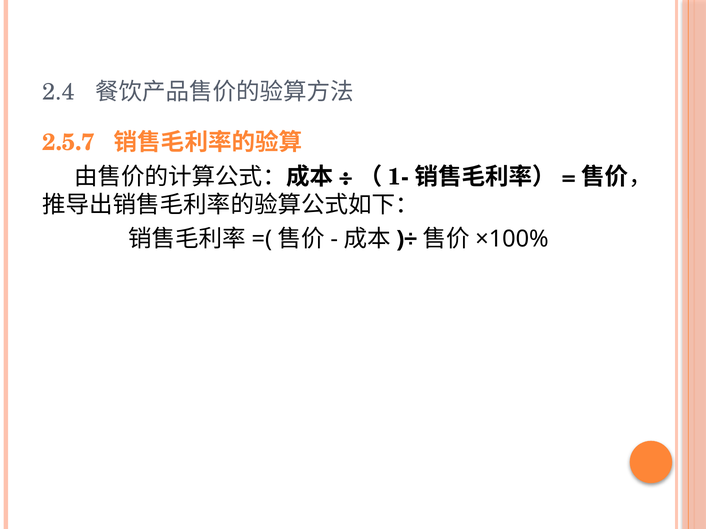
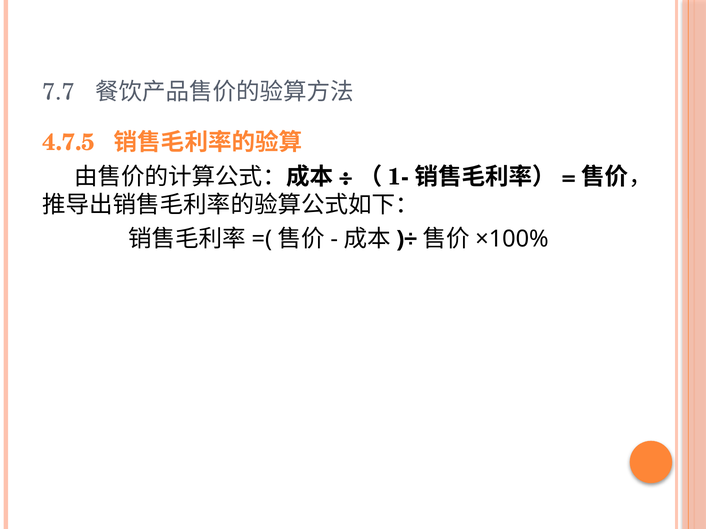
2.4: 2.4 -> 7.7
2.5.7: 2.5.7 -> 4.7.5
